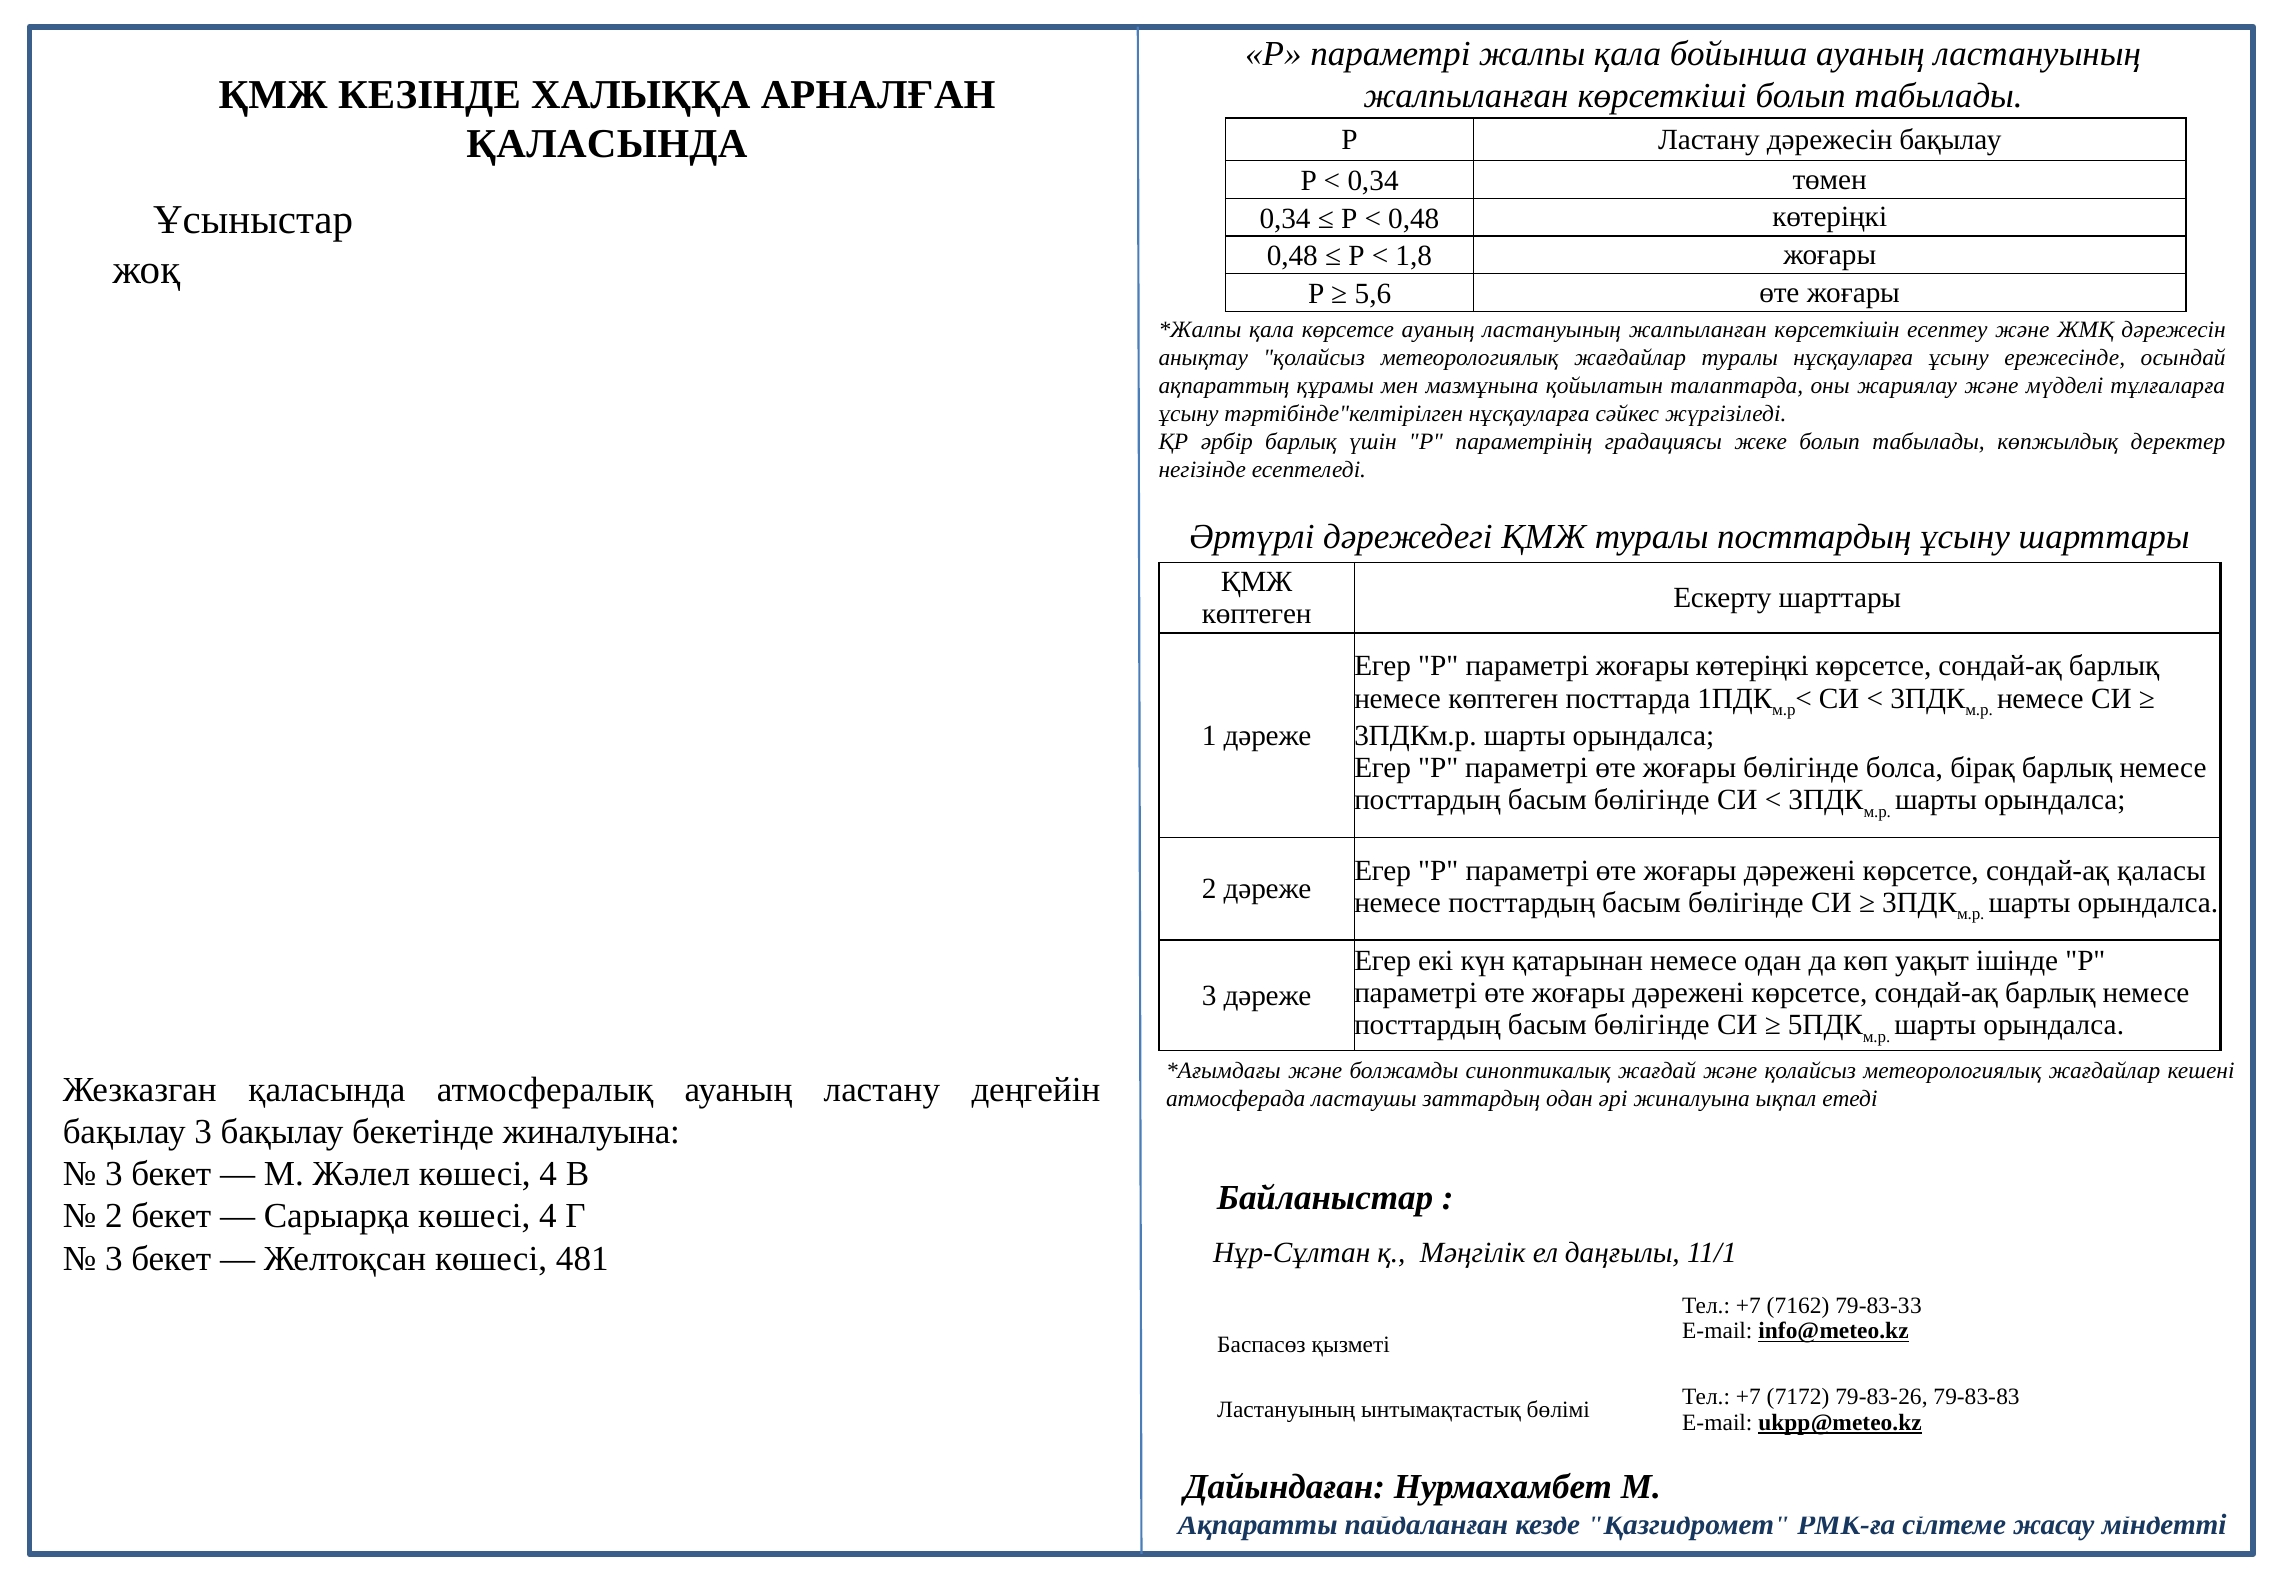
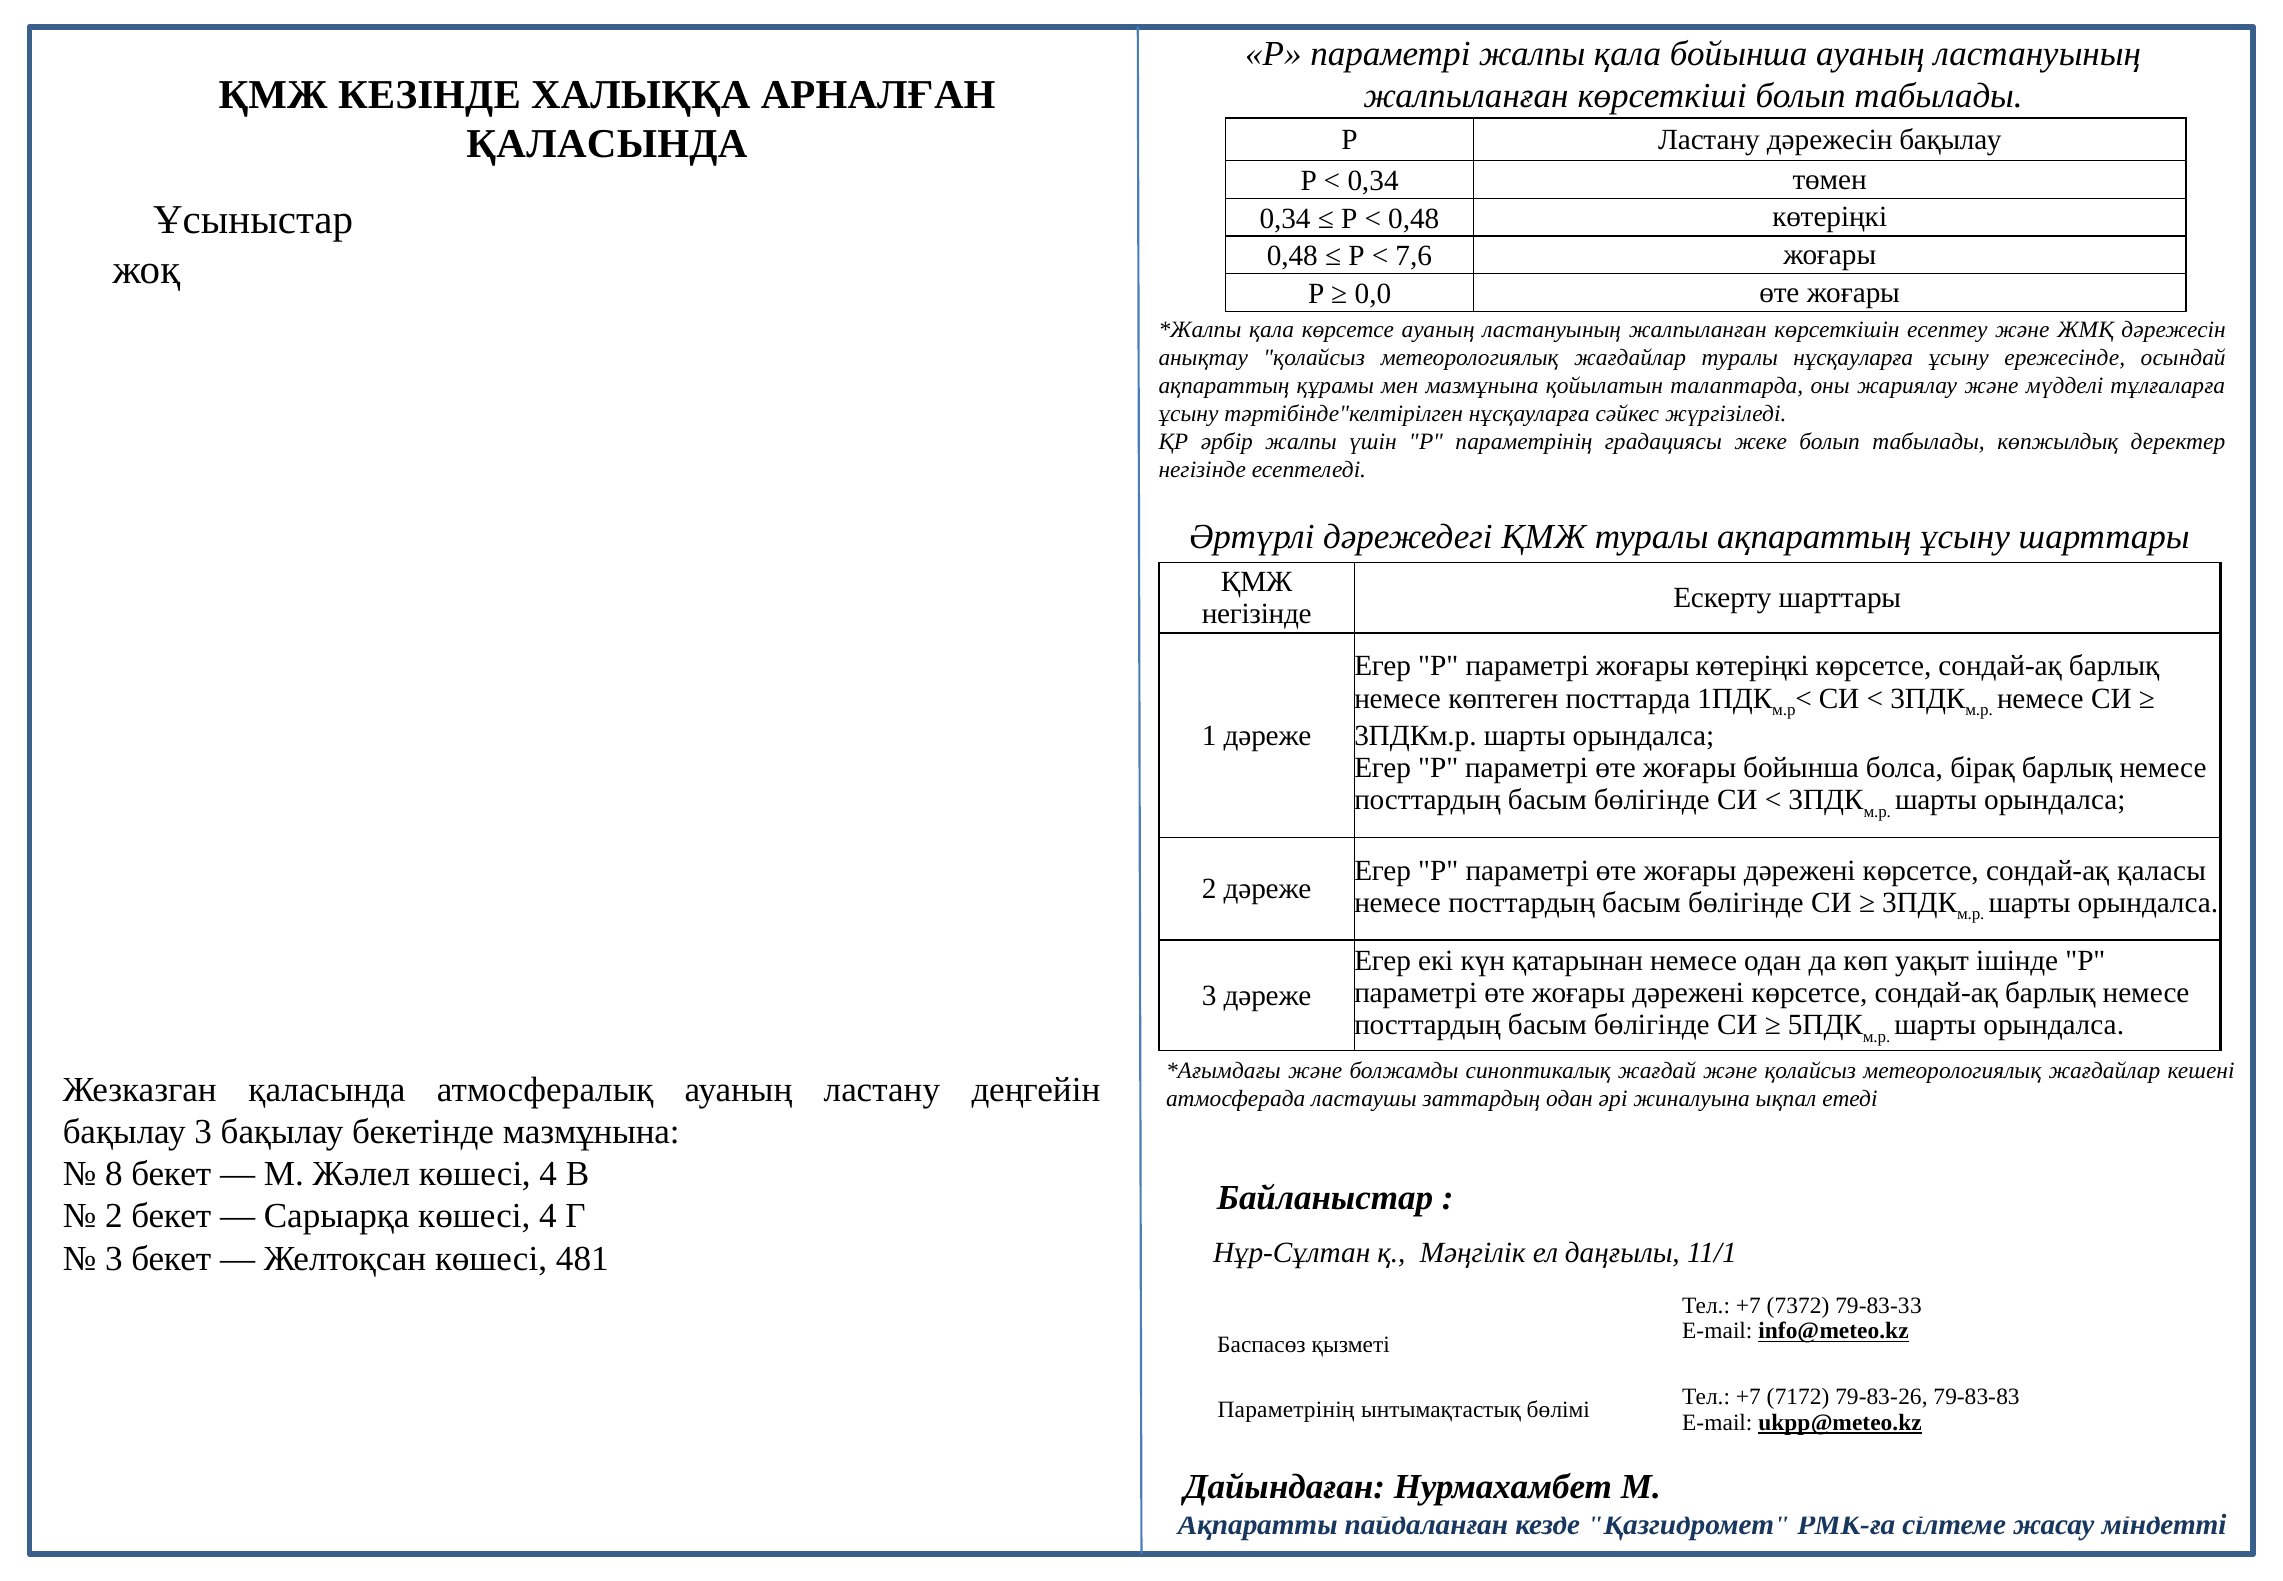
1,8: 1,8 -> 7,6
5,6: 5,6 -> 0,0
әрбір барлық: барлық -> жалпы
туралы посттардың: посттардың -> ақпараттың
көптеген at (1257, 614): көптеген -> негізінде
жоғары бөлігінде: бөлігінде -> бойынша
бекетінде жиналуына: жиналуына -> мазмұнына
3 at (114, 1174): 3 -> 8
7162: 7162 -> 7372
Ластануының at (1286, 1409): Ластануының -> Параметрінің
